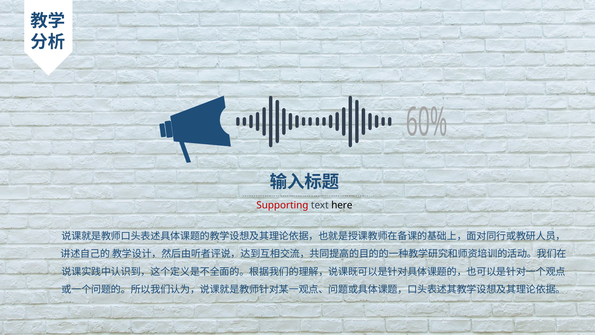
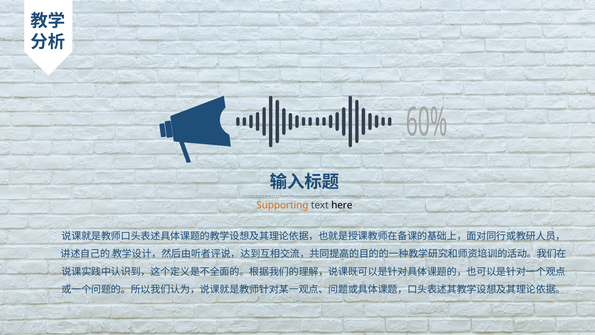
Supporting colour: red -> orange
